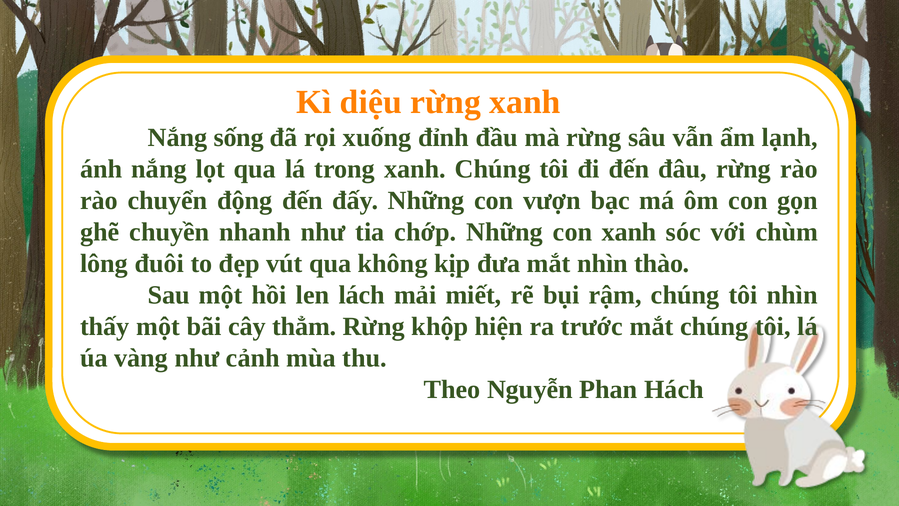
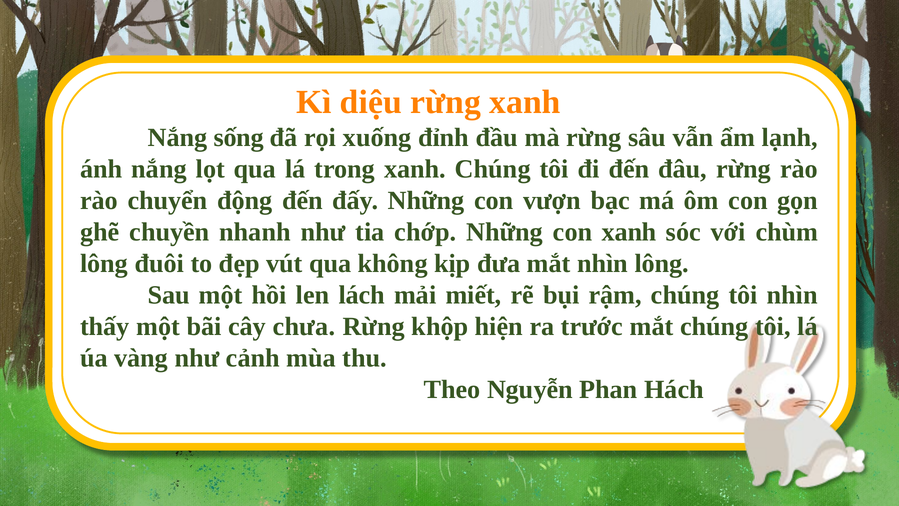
nhìn thào: thào -> lông
thẳm: thẳm -> chưa
